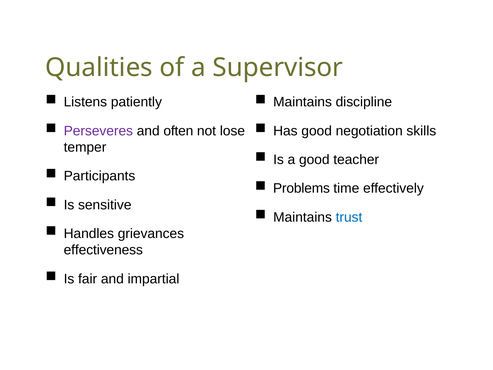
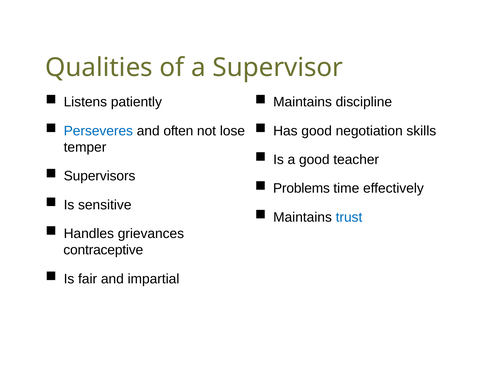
Perseveres colour: purple -> blue
Participants: Participants -> Supervisors
effectiveness: effectiveness -> contraceptive
